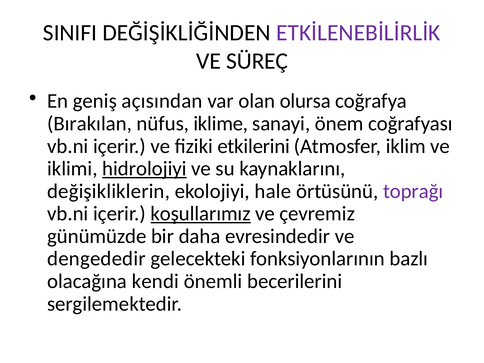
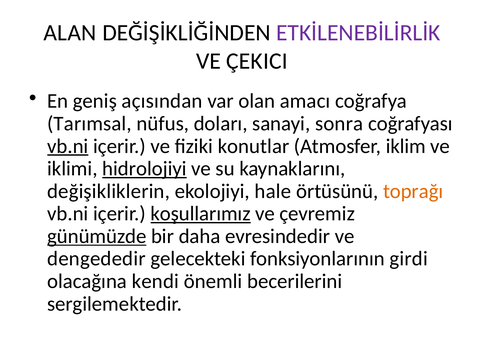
SINIFI: SINIFI -> ALAN
SÜREÇ: SÜREÇ -> ÇEKICI
olursa: olursa -> amacı
Bırakılan: Bırakılan -> Tarımsal
iklime: iklime -> doları
önem: önem -> sonra
vb.ni at (68, 146) underline: none -> present
etkilerini: etkilerini -> konutlar
toprağı colour: purple -> orange
günümüzde underline: none -> present
bazlı: bazlı -> girdi
